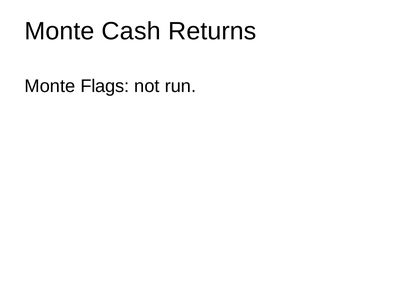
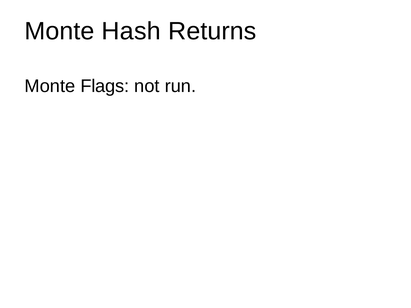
Cash: Cash -> Hash
